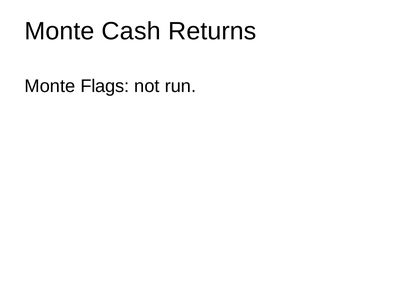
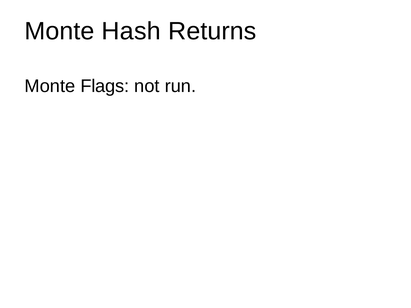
Cash: Cash -> Hash
